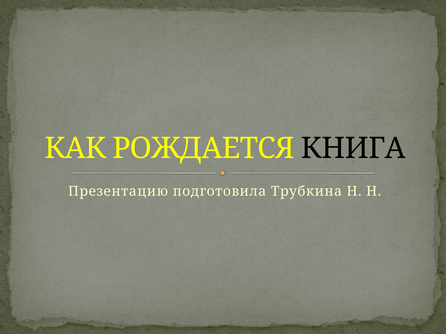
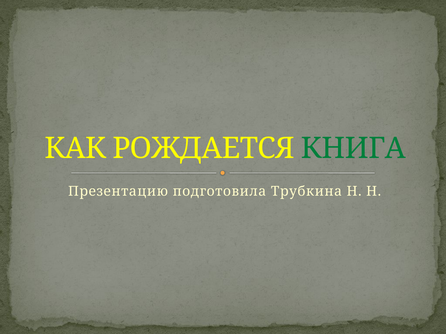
КНИГА colour: black -> green
